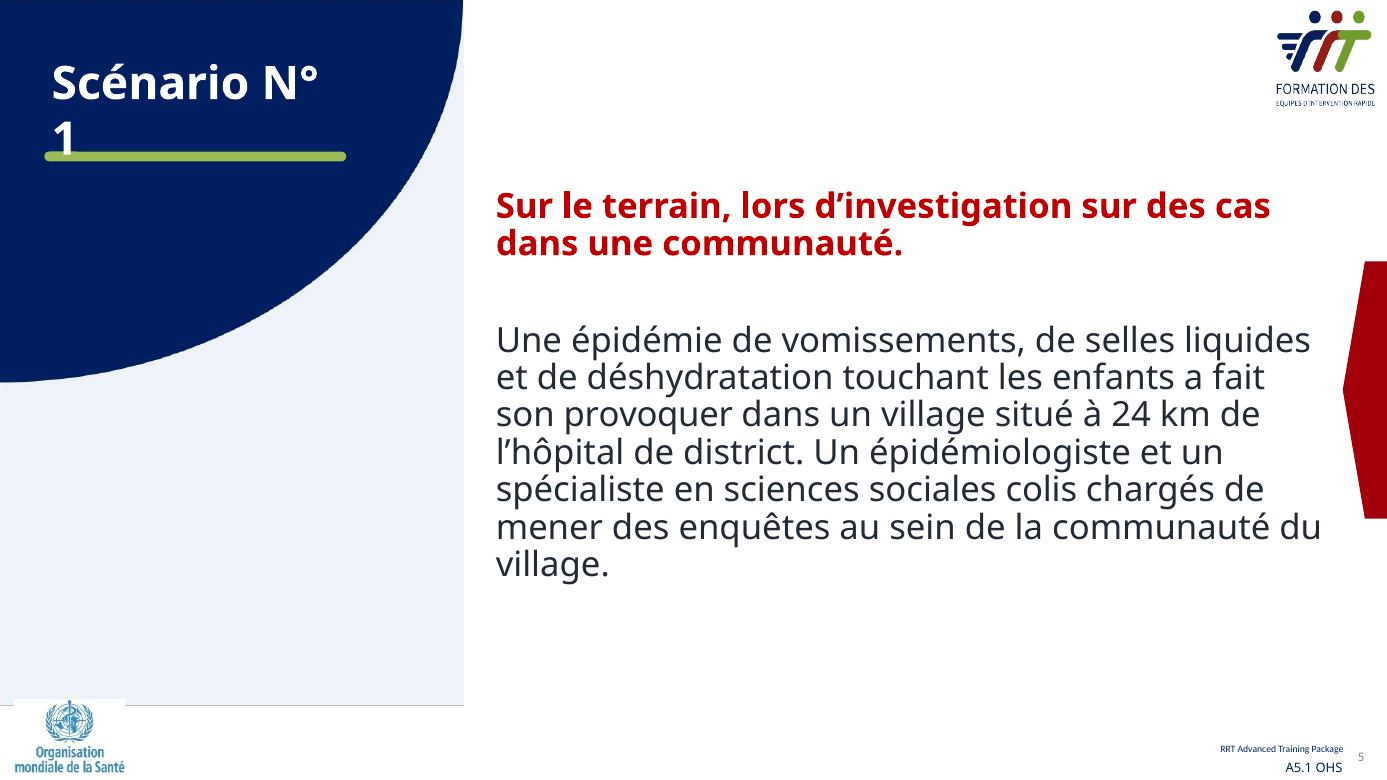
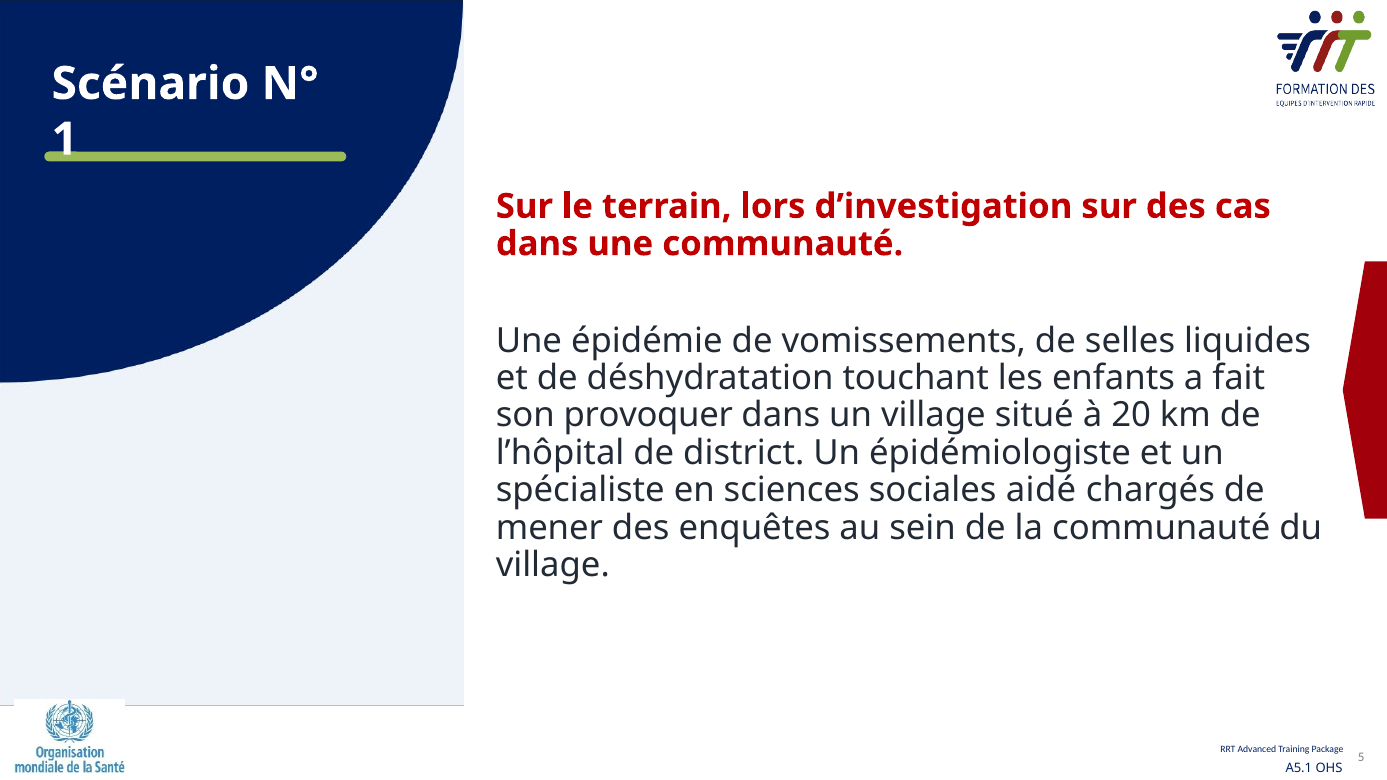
24: 24 -> 20
colis: colis -> aidé
